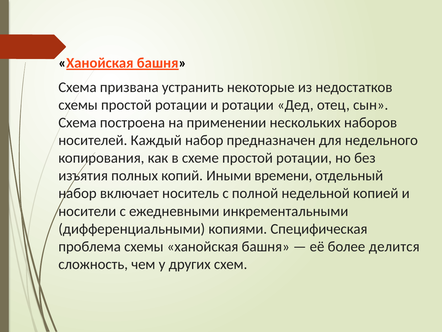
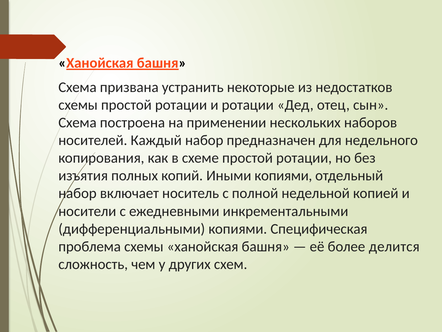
Иными времени: времени -> копиями
